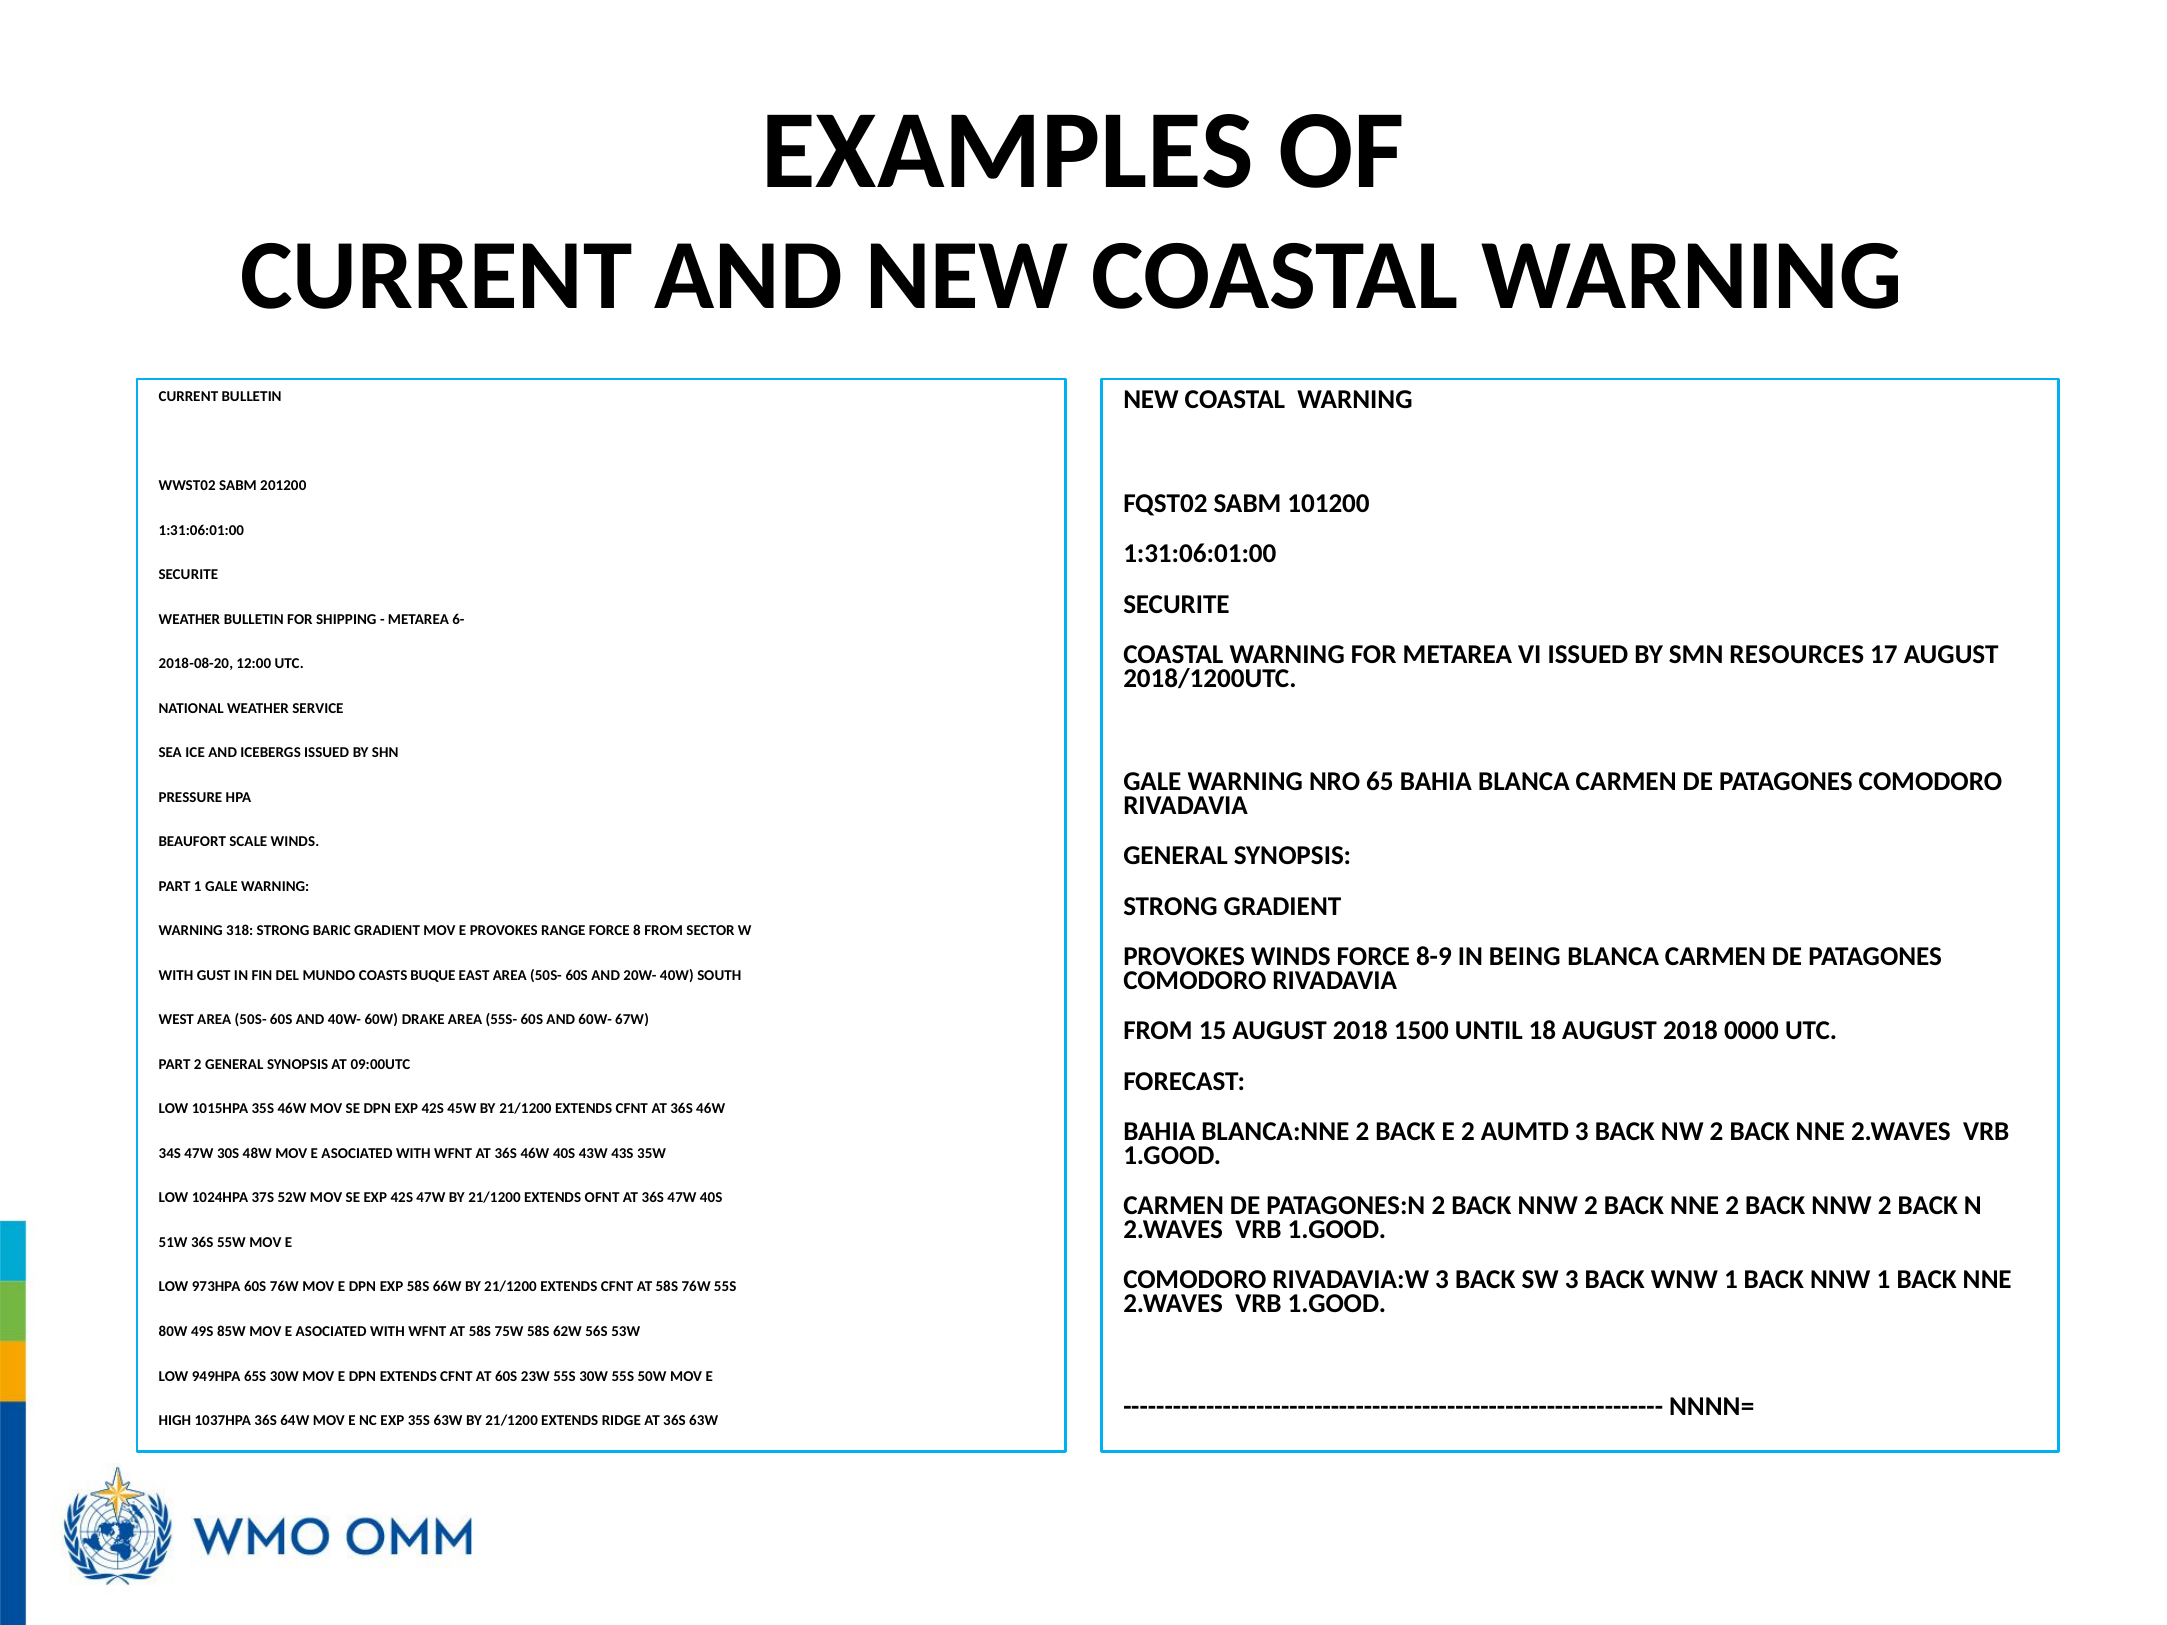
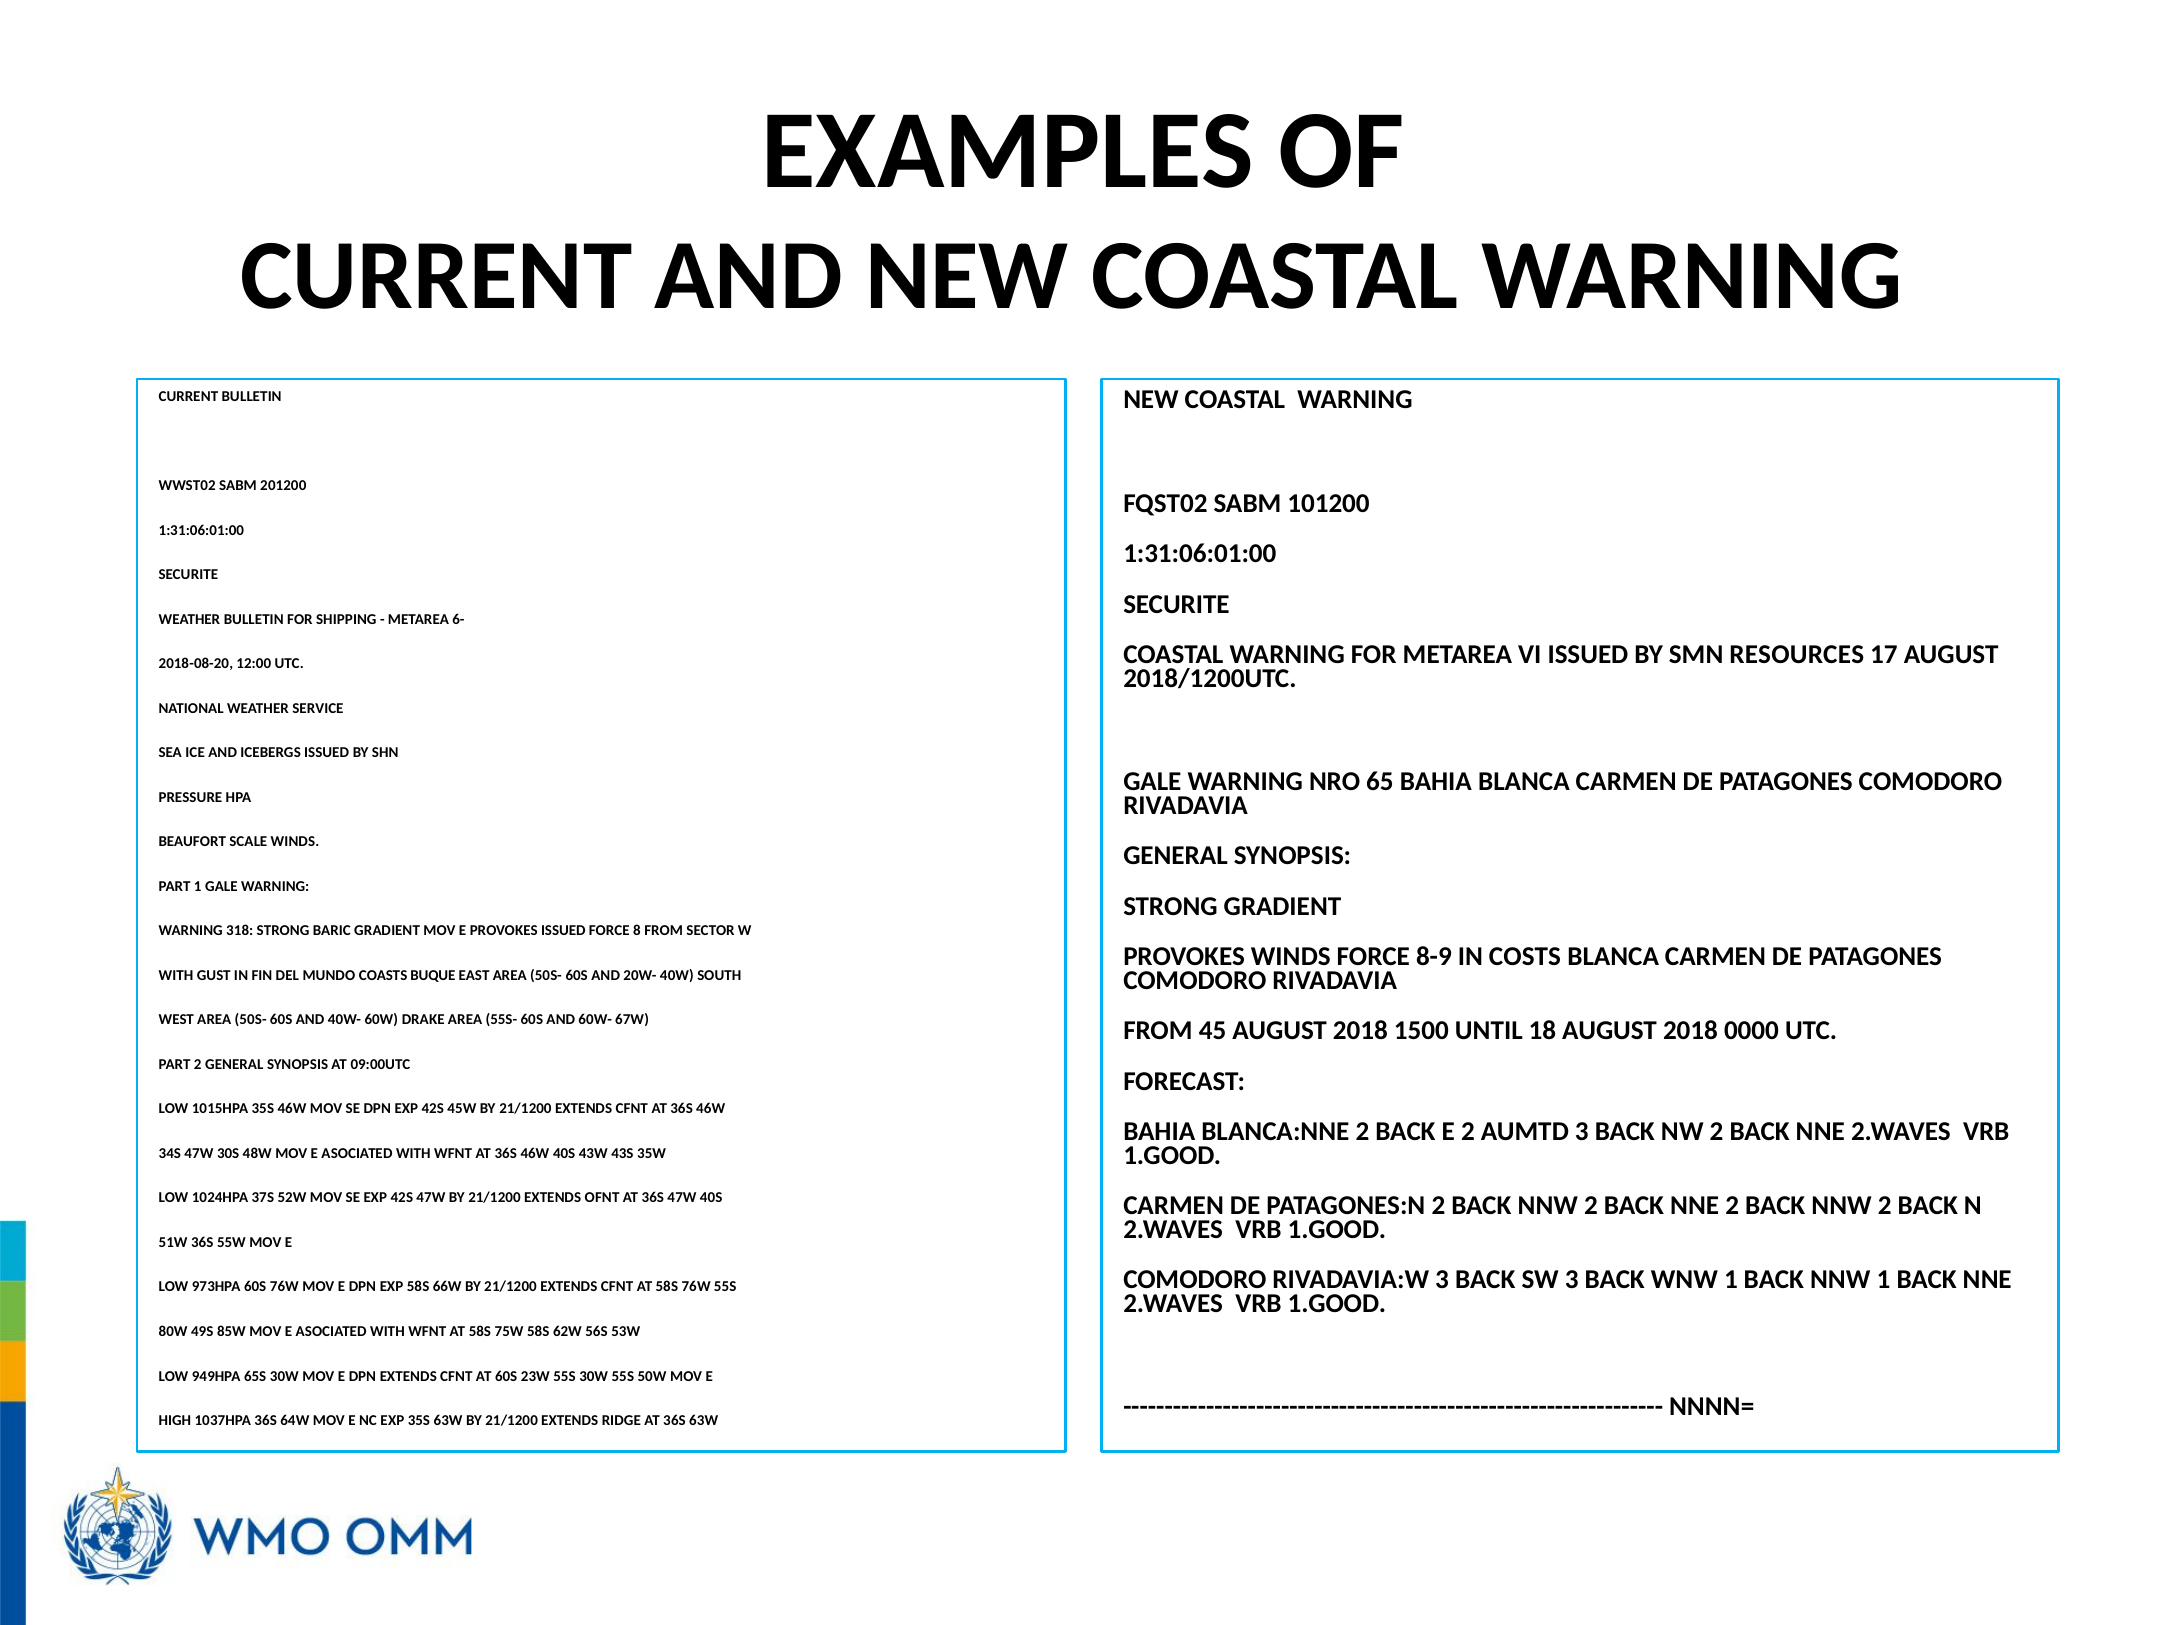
PROVOKES RANGE: RANGE -> ISSUED
BEING: BEING -> COSTS
15: 15 -> 45
